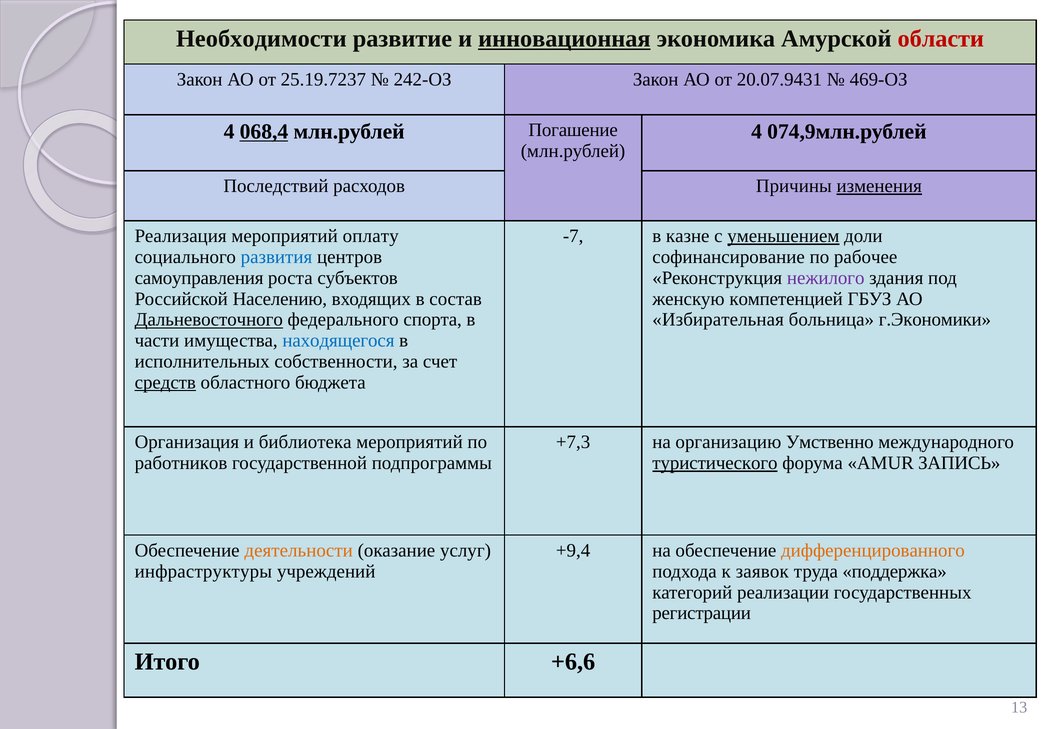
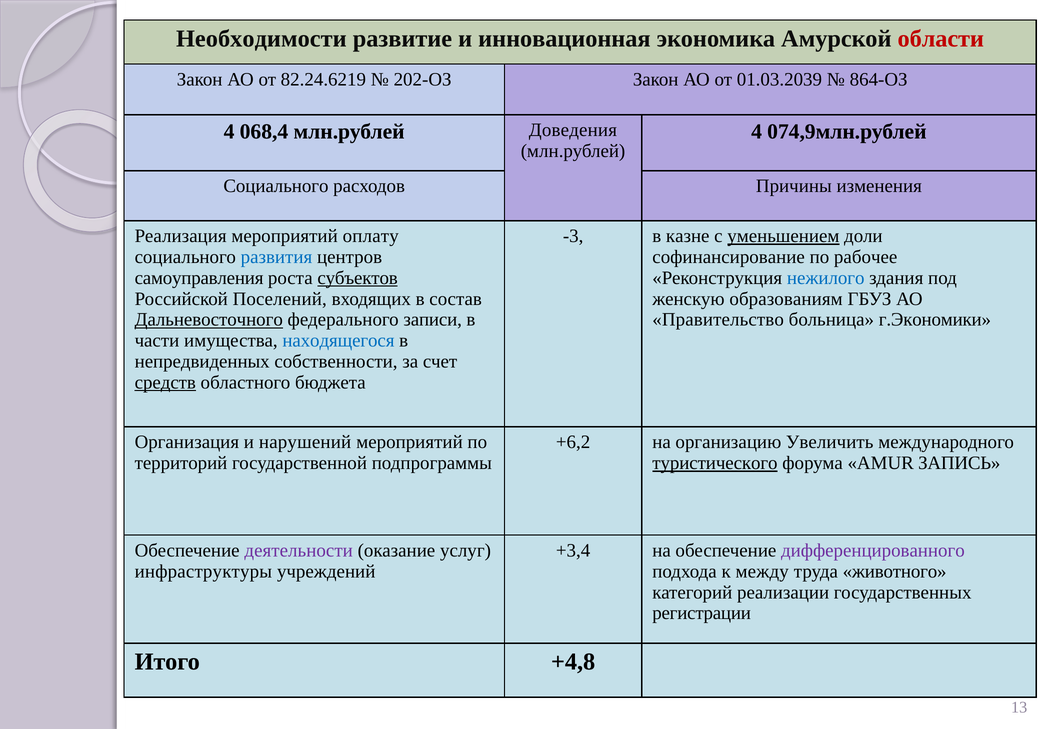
инновационная underline: present -> none
25.19.7237: 25.19.7237 -> 82.24.6219
242-ОЗ: 242-ОЗ -> 202-ОЗ
20.07.9431: 20.07.9431 -> 01.03.2039
469-ОЗ: 469-ОЗ -> 864-ОЗ
068,4 underline: present -> none
Погашение: Погашение -> Доведения
Последствий at (276, 186): Последствий -> Социального
изменения underline: present -> none
-7: -7 -> -3
субъектов underline: none -> present
нежилого colour: purple -> blue
Населению: Населению -> Поселений
компетенцией: компетенцией -> образованиям
спорта: спорта -> записи
Избирательная: Избирательная -> Правительство
исполнительных: исполнительных -> непредвиденных
библиотека: библиотека -> нарушений
+7,3: +7,3 -> +6,2
Умственно: Умственно -> Увеличить
работников: работников -> территорий
деятельности colour: orange -> purple
+9,4: +9,4 -> +3,4
дифференцированного colour: orange -> purple
заявок: заявок -> между
поддержка: поддержка -> животного
+6,6: +6,6 -> +4,8
